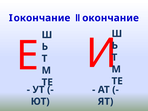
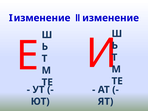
II окончание: окончание -> изменение
I окончание: окончание -> изменение
